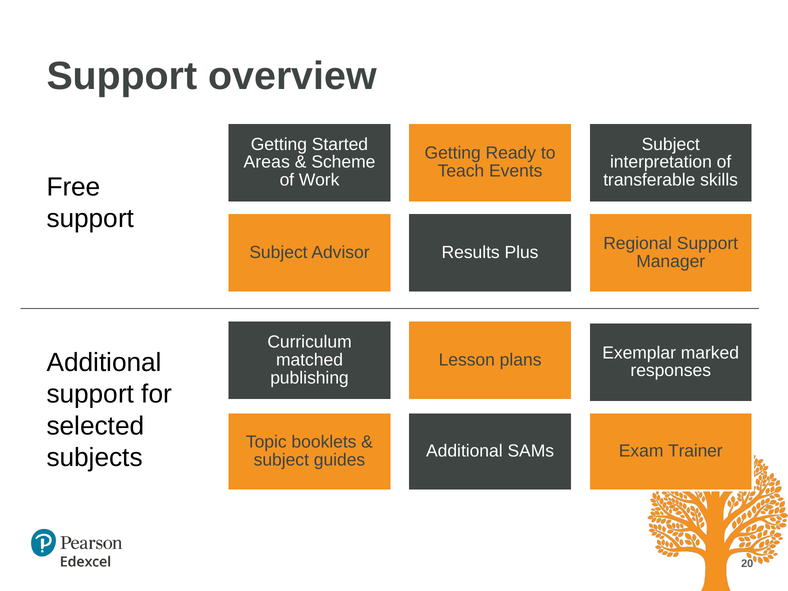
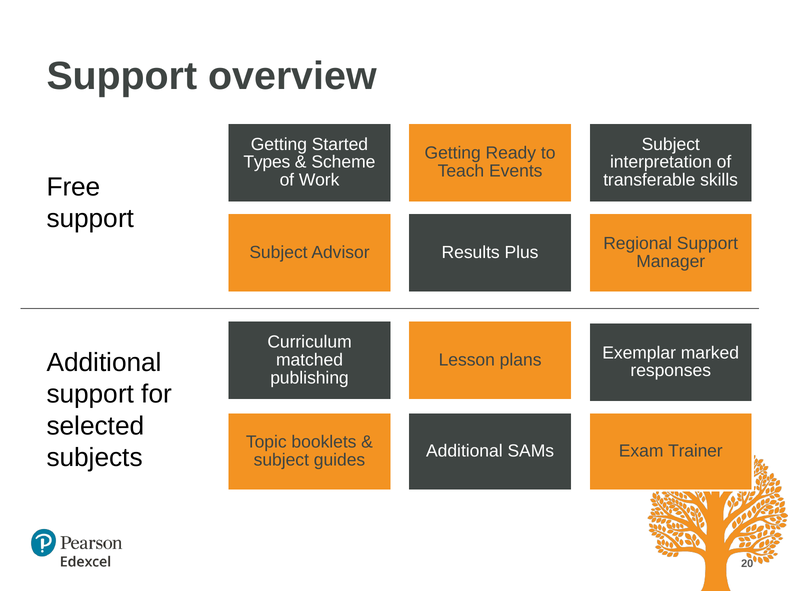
Areas: Areas -> Types
